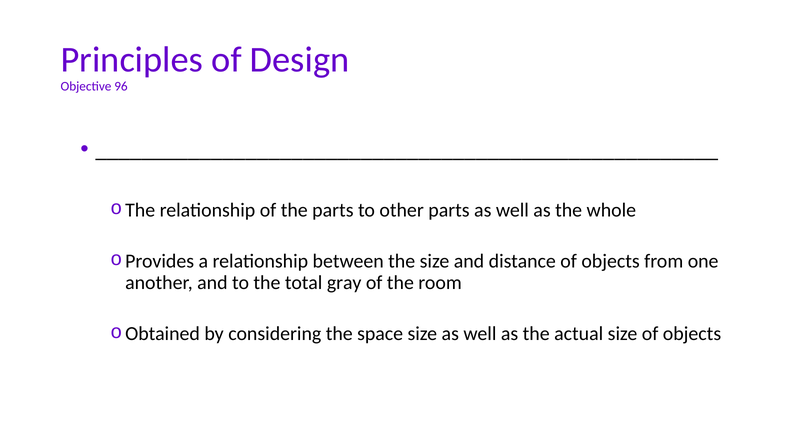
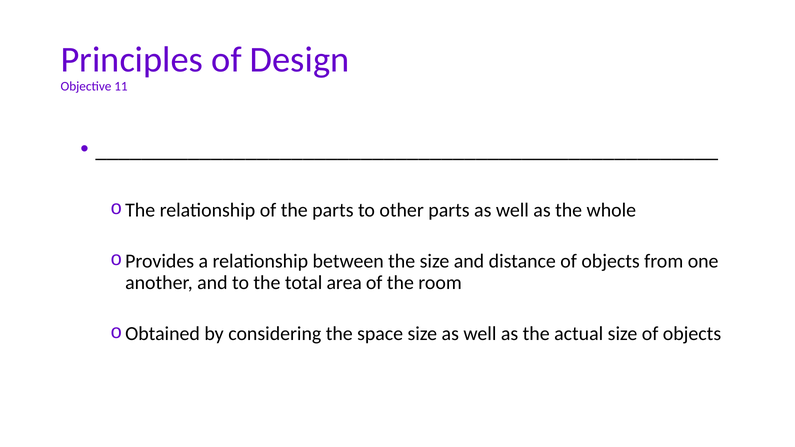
96: 96 -> 11
gray: gray -> area
